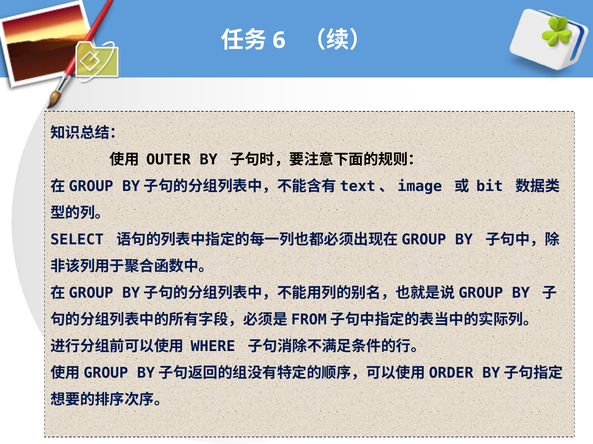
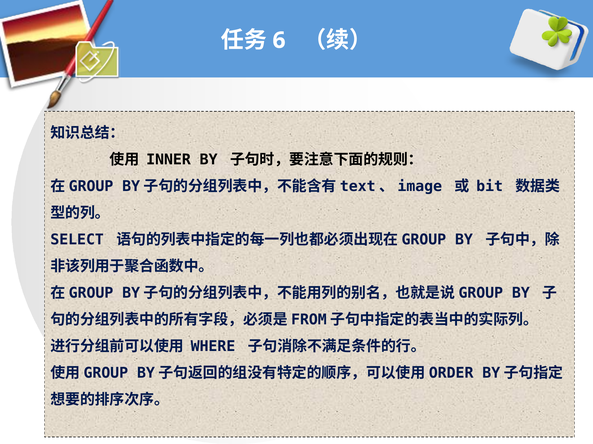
OUTER: OUTER -> INNER
